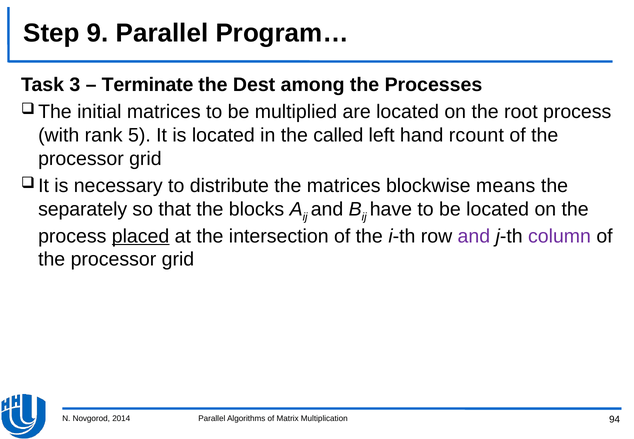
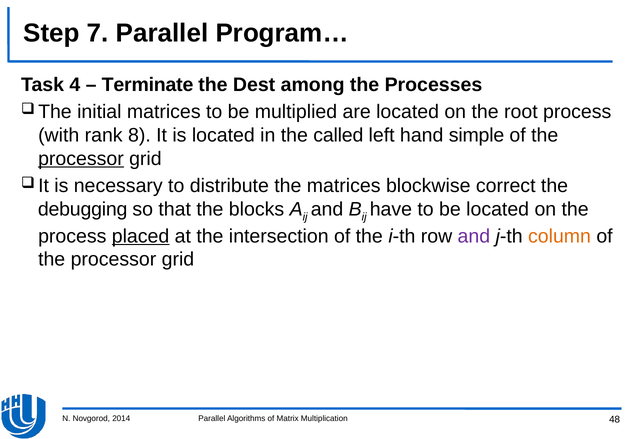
9: 9 -> 7
3: 3 -> 4
5: 5 -> 8
rcount: rcount -> simple
processor at (81, 159) underline: none -> present
means: means -> correct
separately: separately -> debugging
column colour: purple -> orange
94: 94 -> 48
